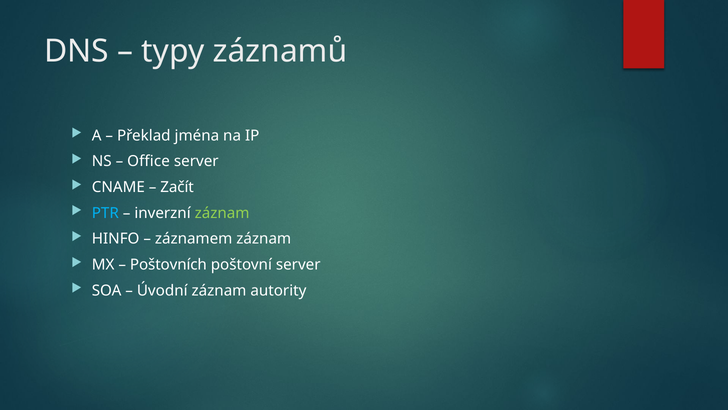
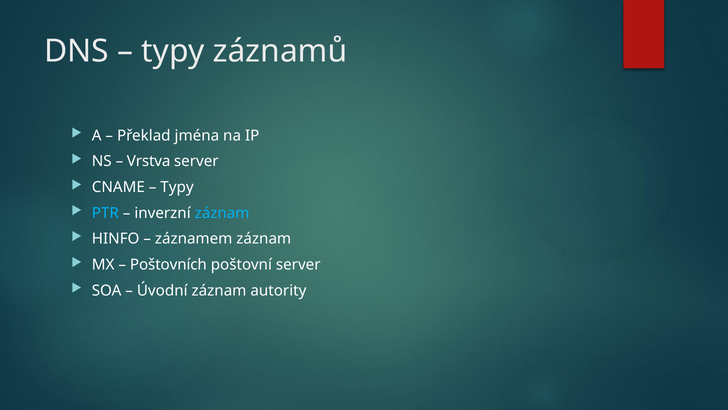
Office: Office -> Vrstva
Začít at (177, 187): Začít -> Typy
záznam at (222, 213) colour: light green -> light blue
